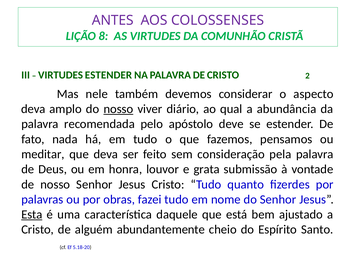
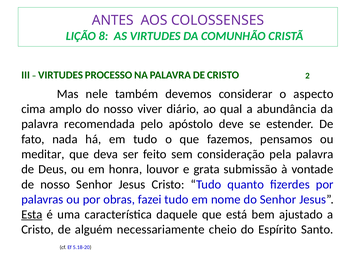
VIRTUDES ESTENDER: ESTENDER -> PROCESSO
deva at (33, 109): deva -> cima
nosso at (118, 109) underline: present -> none
abundantemente: abundantemente -> necessariamente
